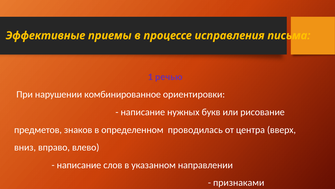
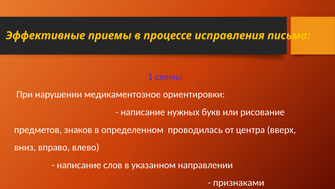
речью: речью -> схемы
комбинированное: комбинированное -> медикаментозное
